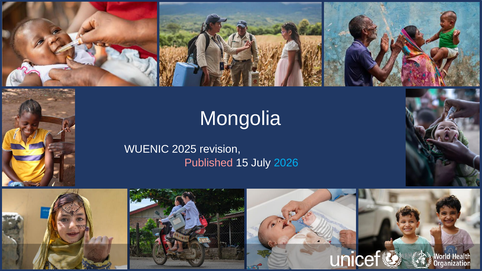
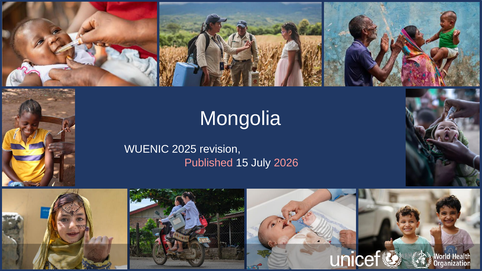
2026 colour: light blue -> pink
